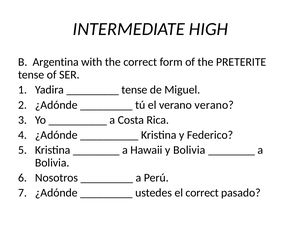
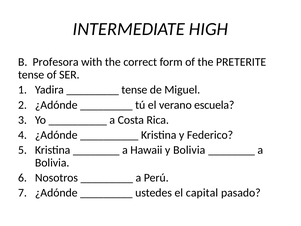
Argentina: Argentina -> Profesora
verano verano: verano -> escuela
el correct: correct -> capital
